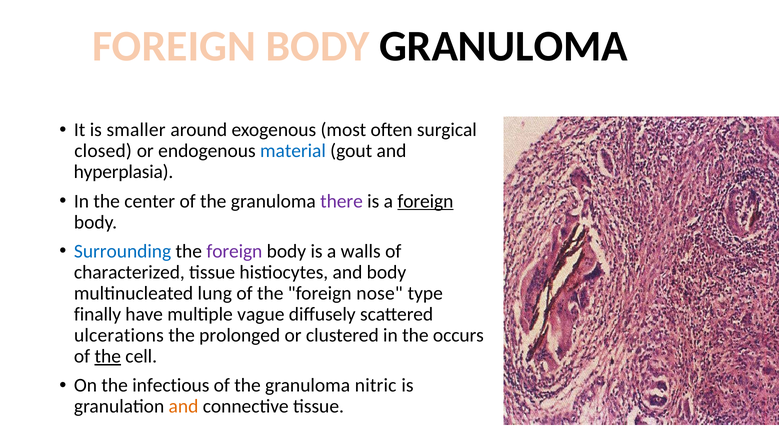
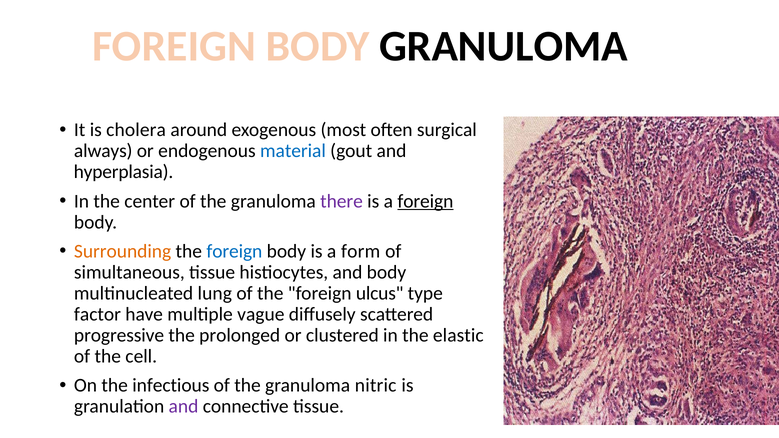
smaller: smaller -> cholera
closed: closed -> always
Surrounding colour: blue -> orange
foreign at (234, 251) colour: purple -> blue
walls: walls -> form
characterized: characterized -> simultaneous
nose: nose -> ulcus
finally: finally -> factor
ulcerations: ulcerations -> progressive
occurs: occurs -> elastic
the at (108, 356) underline: present -> none
and at (184, 407) colour: orange -> purple
